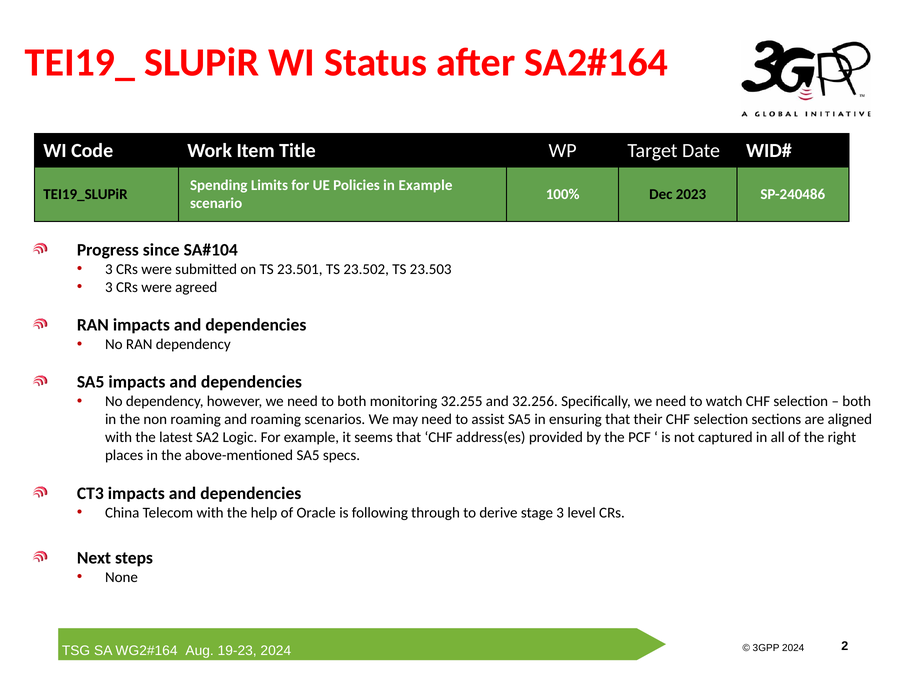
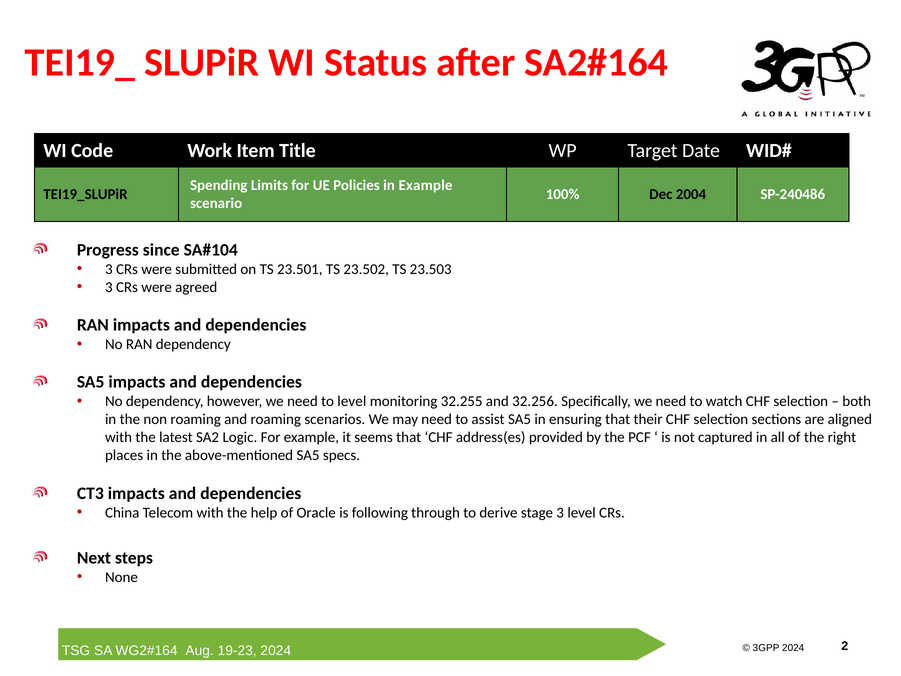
2023: 2023 -> 2004
to both: both -> level
